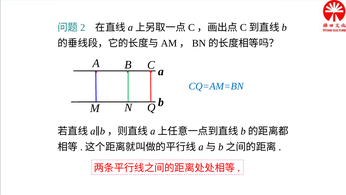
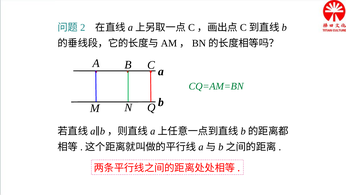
CQ=AM=BN colour: blue -> green
